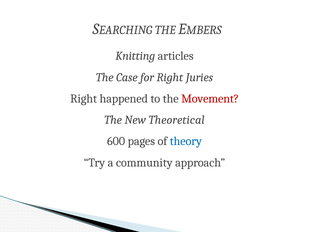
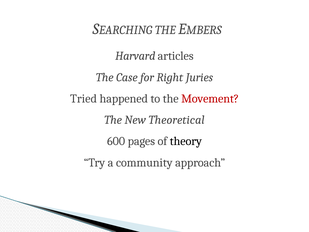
Knitting: Knitting -> Harvard
Right at (84, 99): Right -> Tried
theory colour: blue -> black
